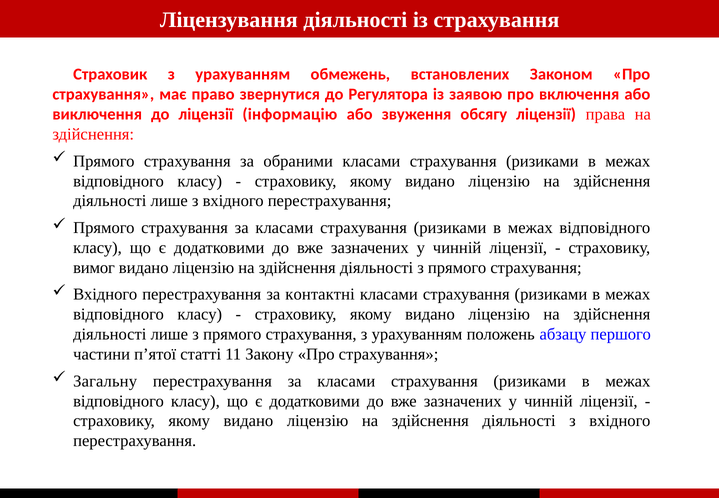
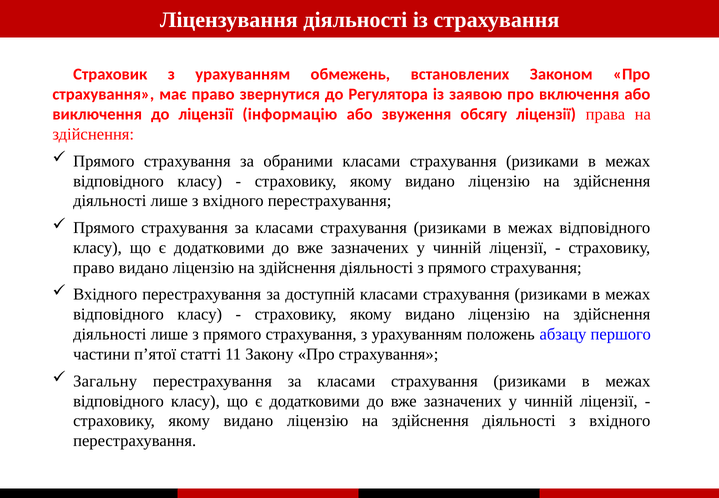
вимог at (94, 268): вимог -> право
контактні: контактні -> доступній
